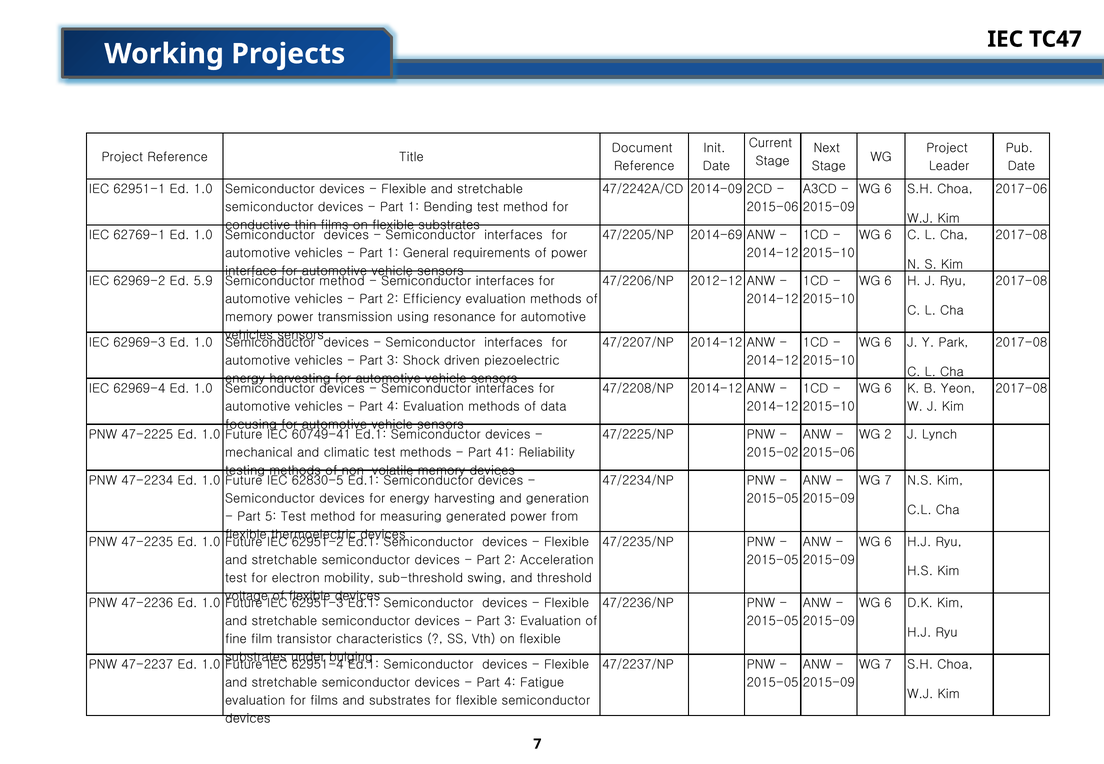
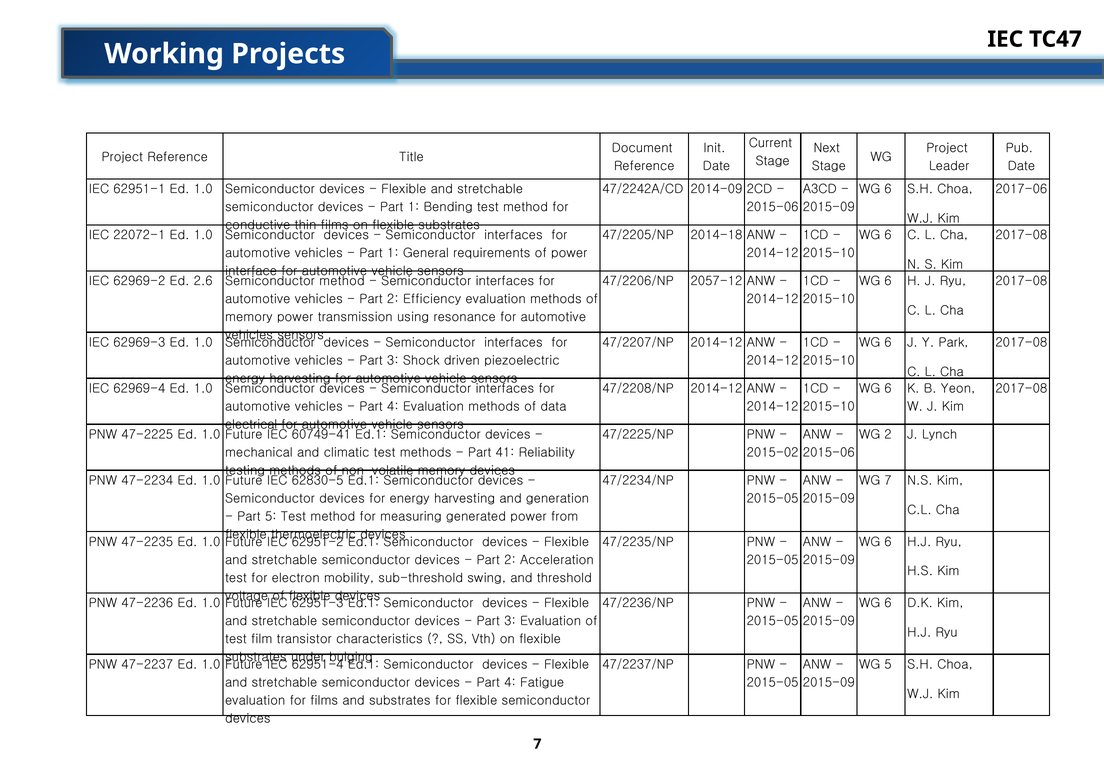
62769-1: 62769-1 -> 22072-1
2014-69: 2014-69 -> 2014-18
5.9: 5.9 -> 2.6
2012-12: 2012-12 -> 2057-12
focusing: focusing -> electrical
fine at (236, 639): fine -> test
7 at (888, 665): 7 -> 5
